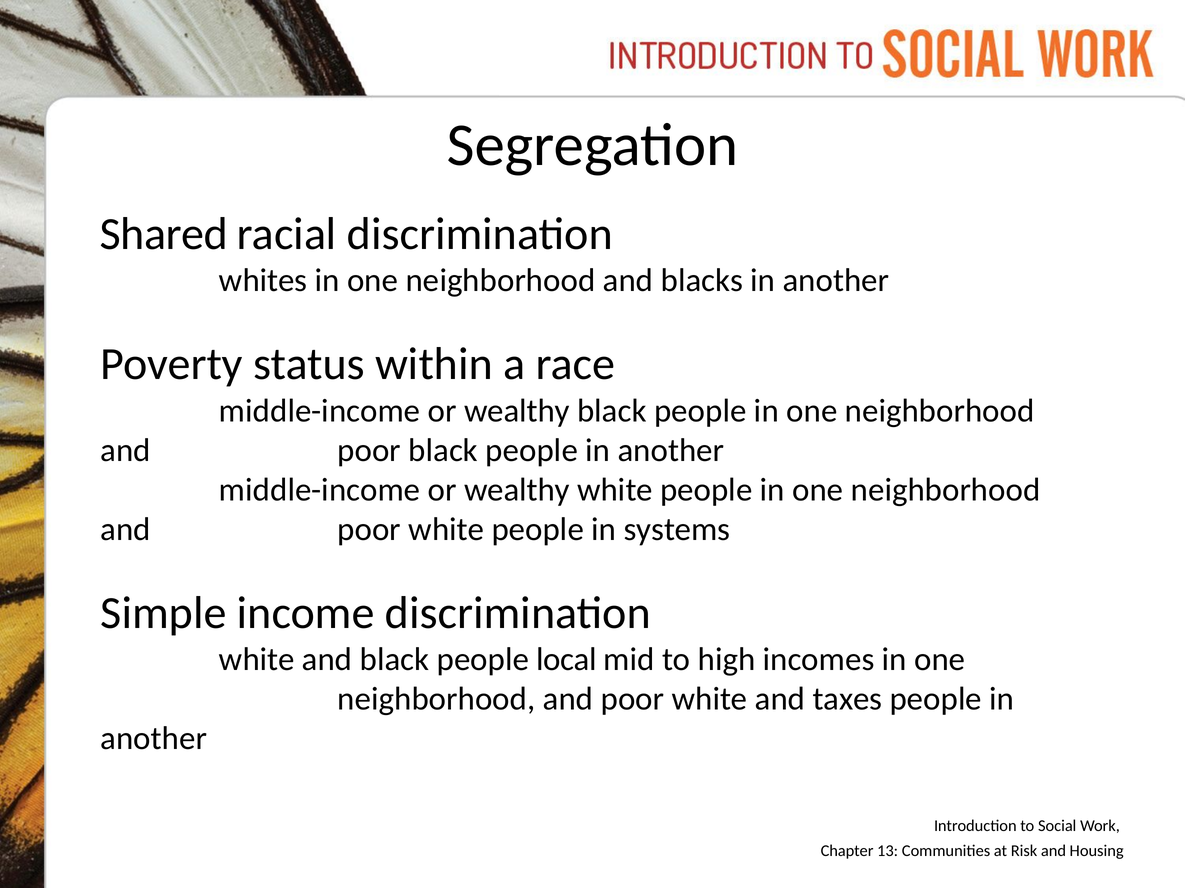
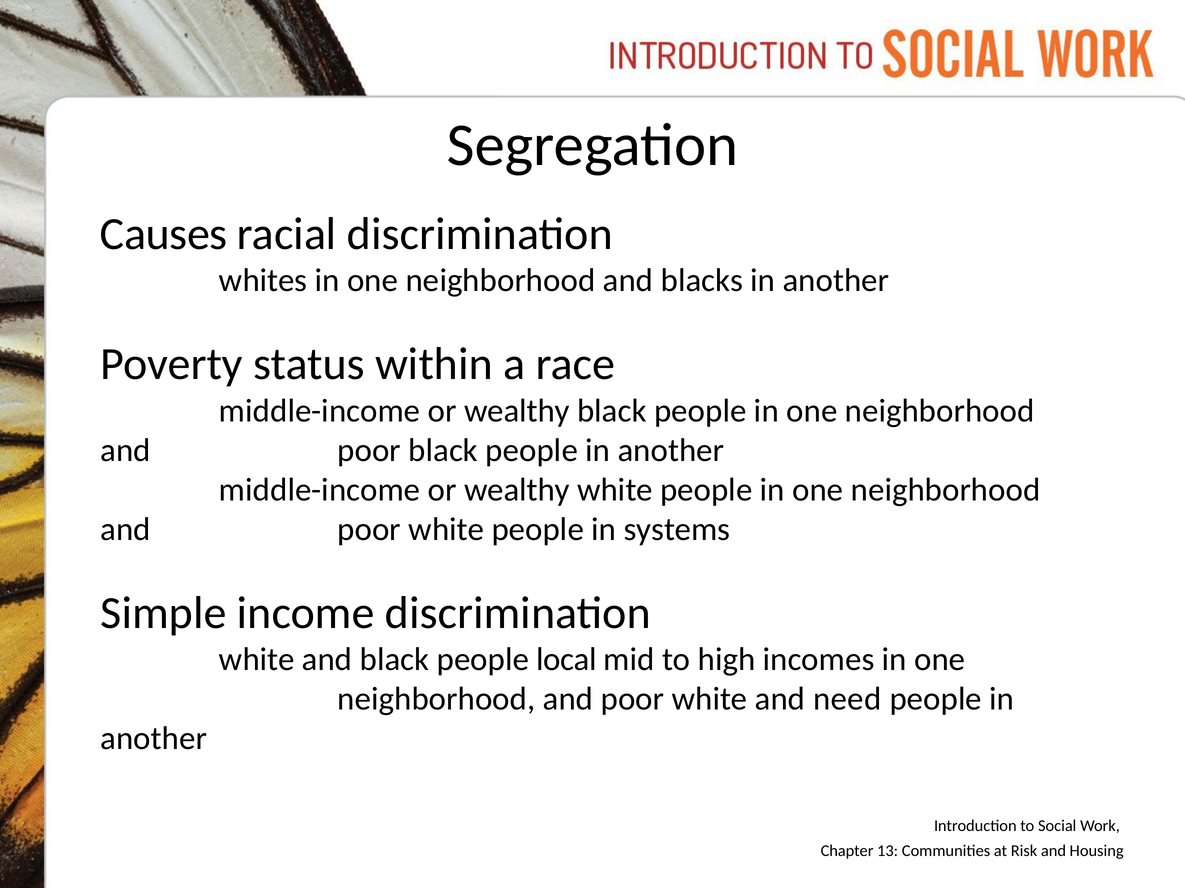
Shared: Shared -> Causes
taxes: taxes -> need
